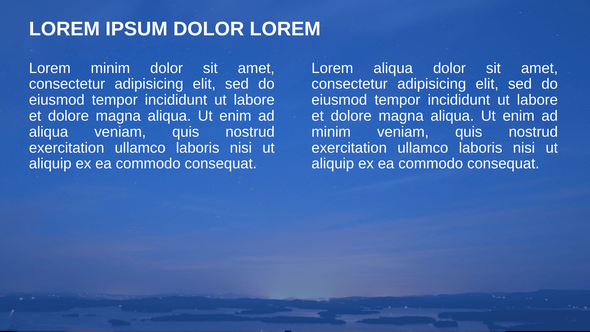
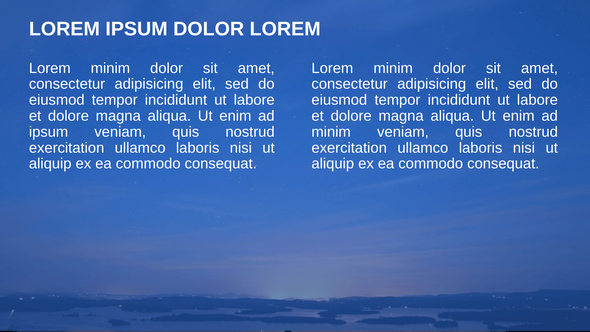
aliqua at (393, 68): aliqua -> minim
aliqua at (49, 132): aliqua -> ipsum
